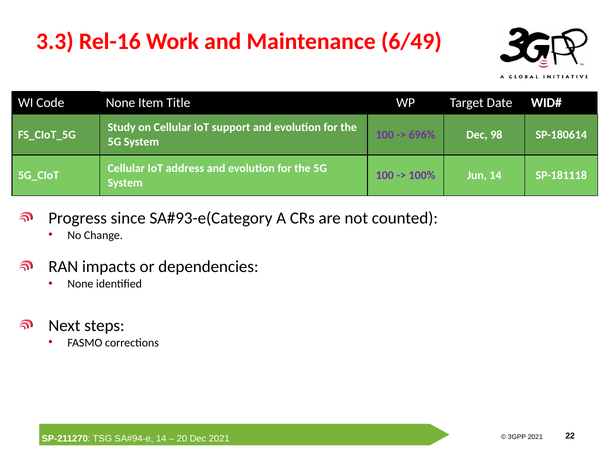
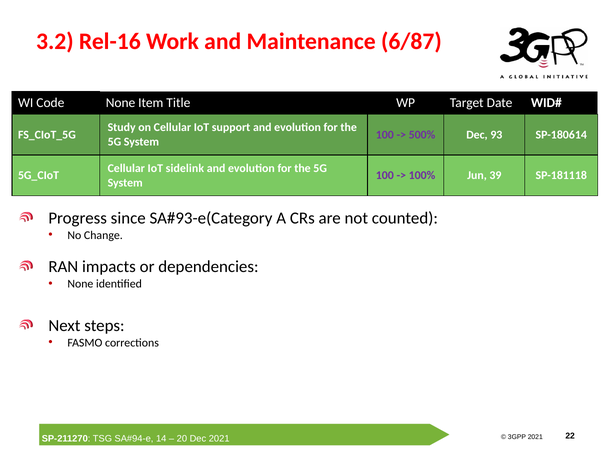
3.3: 3.3 -> 3.2
6/49: 6/49 -> 6/87
696%: 696% -> 500%
98: 98 -> 93
address: address -> sidelink
Jun 14: 14 -> 39
